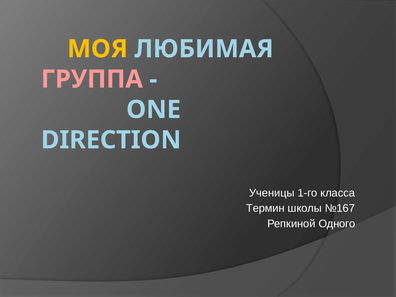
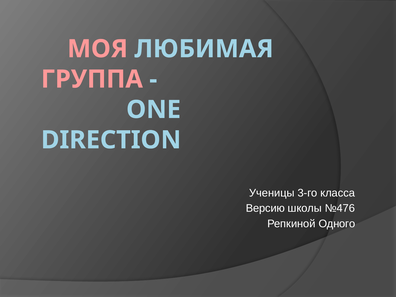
МОЯ colour: yellow -> pink
1-го: 1-го -> 3-го
Термин: Термин -> Версию
№167: №167 -> №476
